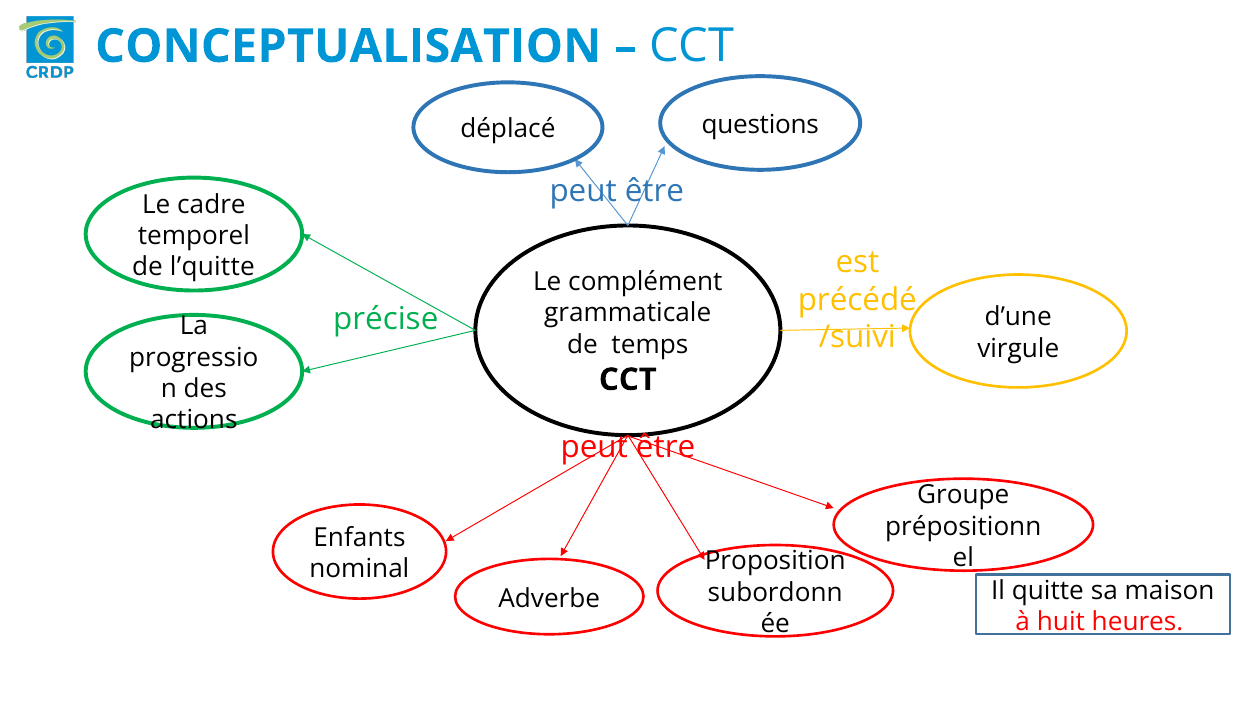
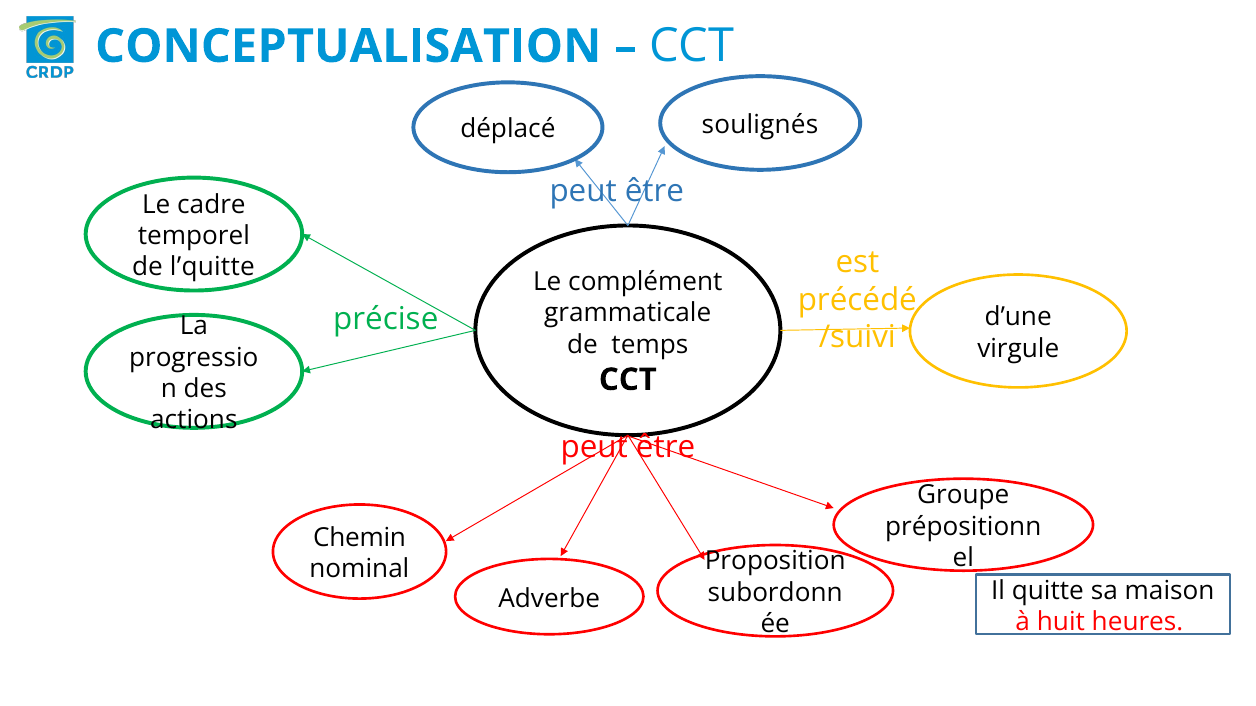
questions: questions -> soulignés
Enfants: Enfants -> Chemin
